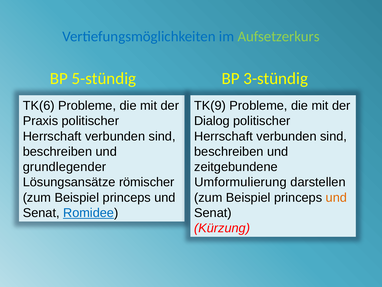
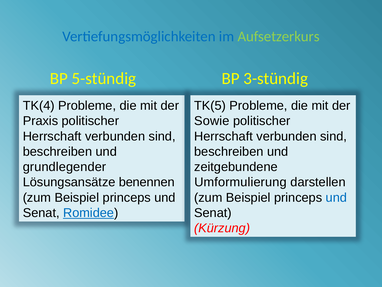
TK(6: TK(6 -> TK(4
TK(9: TK(9 -> TK(5
Dialog: Dialog -> Sowie
römischer: römischer -> benennen
und at (336, 197) colour: orange -> blue
